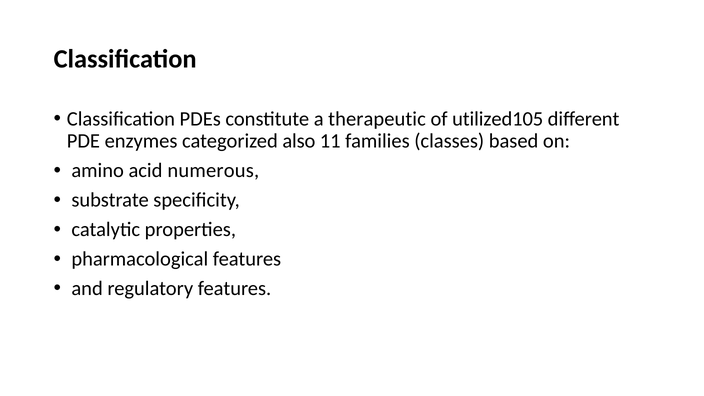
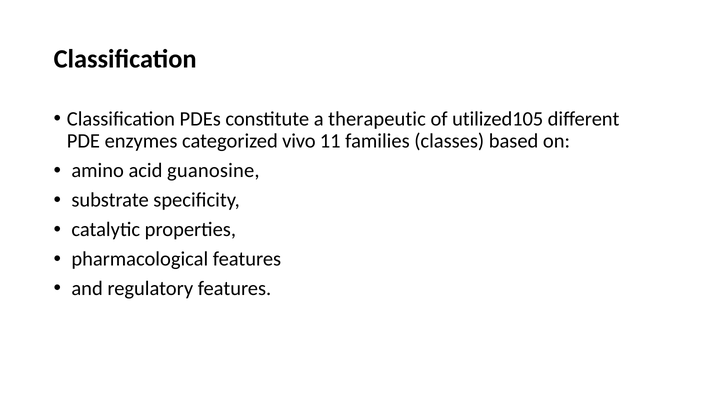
also: also -> vivo
numerous: numerous -> guanosine
